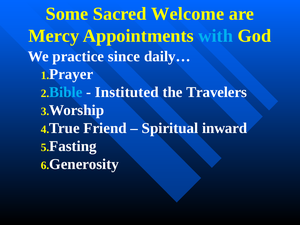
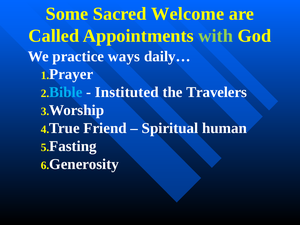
Mercy: Mercy -> Called
with colour: light blue -> light green
since: since -> ways
inward: inward -> human
